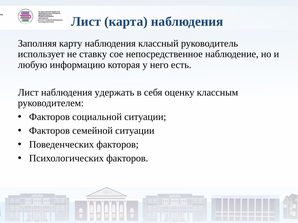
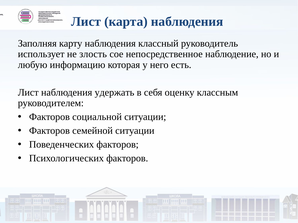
ставку: ставку -> злость
